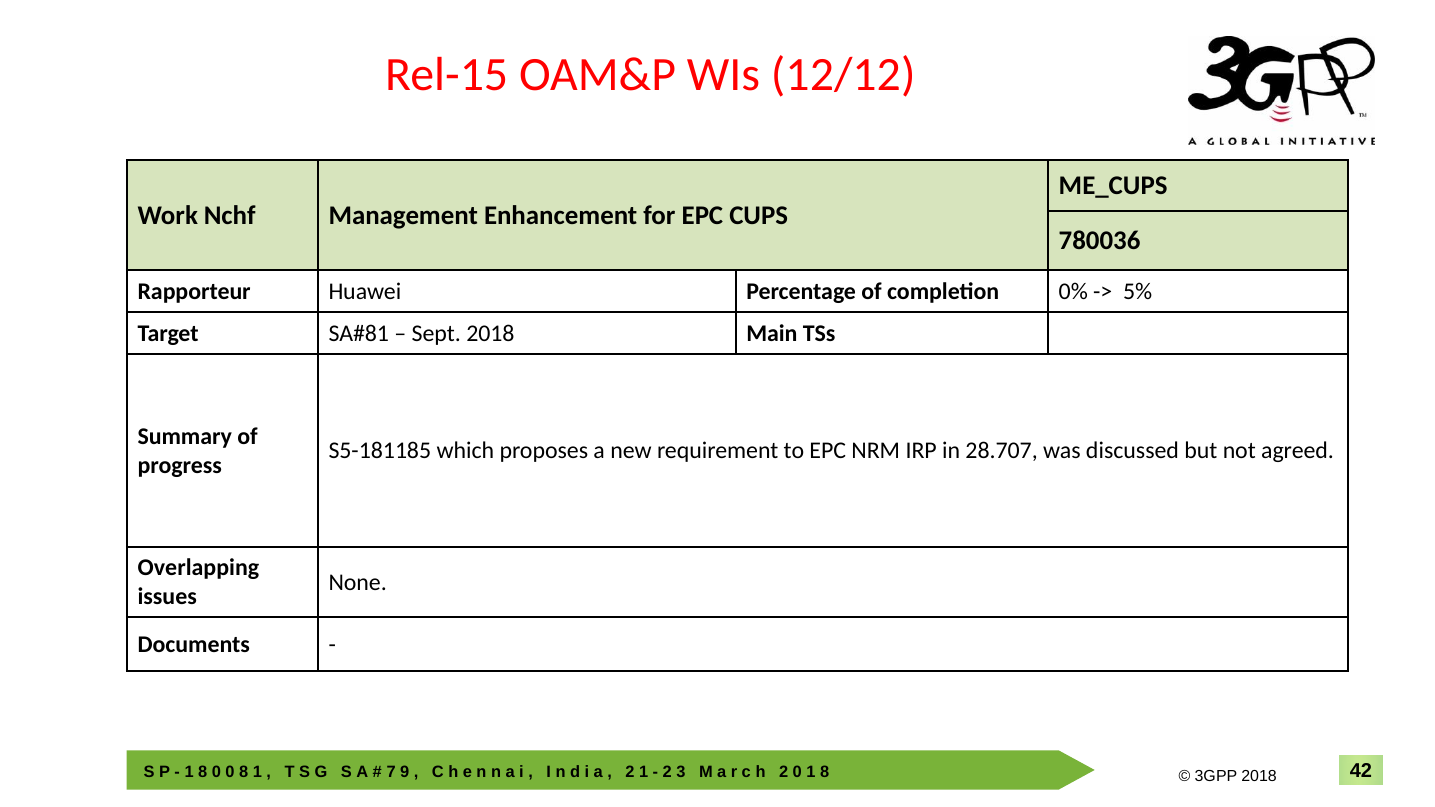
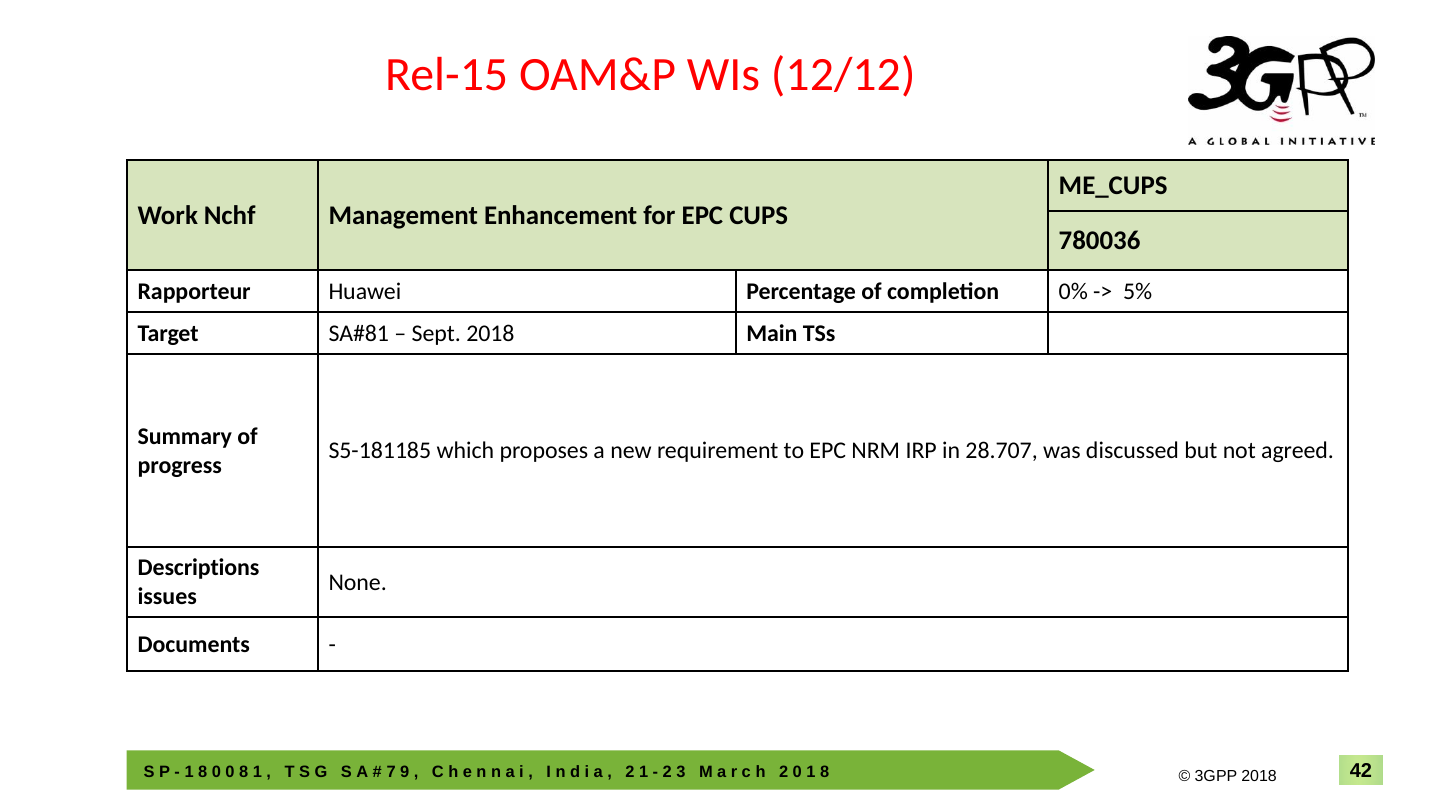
Overlapping: Overlapping -> Descriptions
